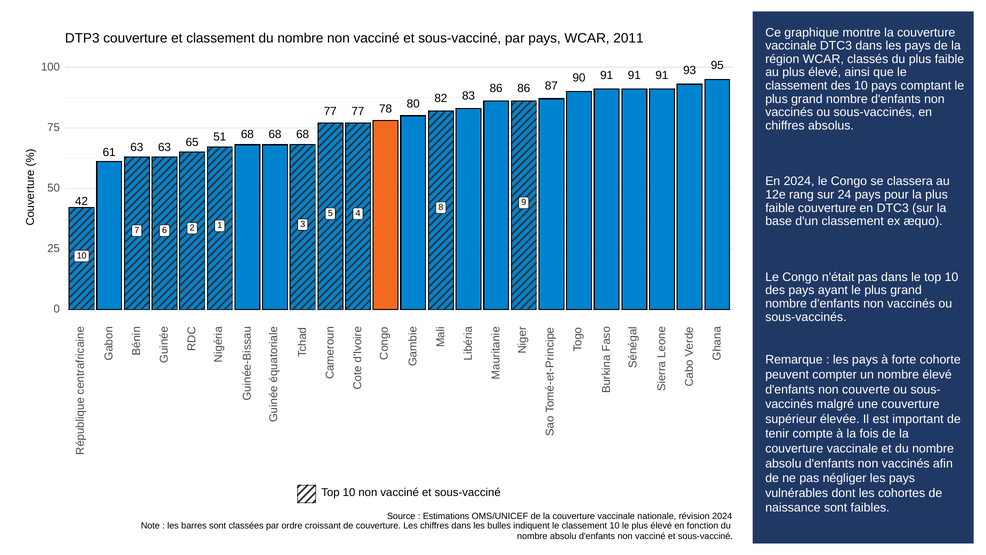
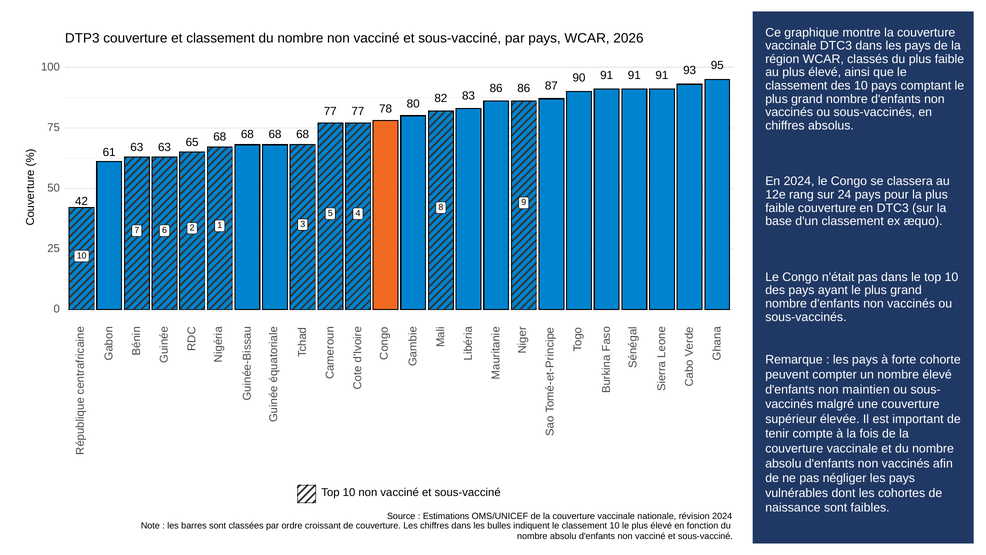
2011: 2011 -> 2026
65 51: 51 -> 68
couverte: couverte -> maintien
